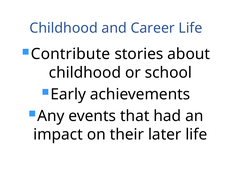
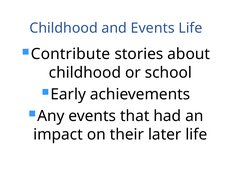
and Career: Career -> Events
